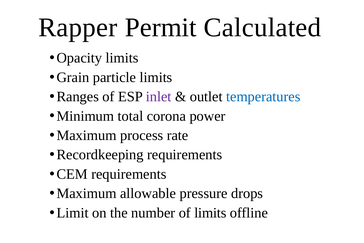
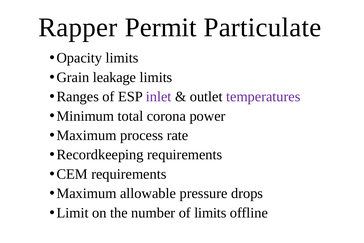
Calculated: Calculated -> Particulate
particle: particle -> leakage
temperatures colour: blue -> purple
